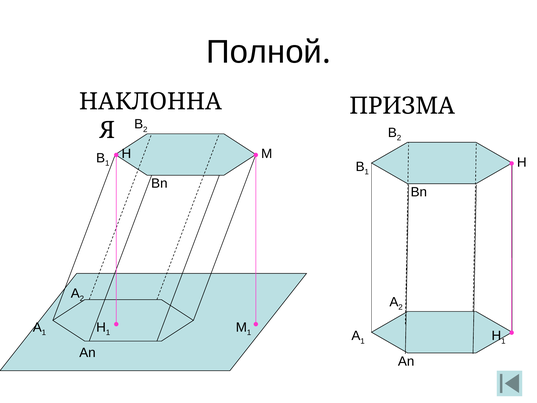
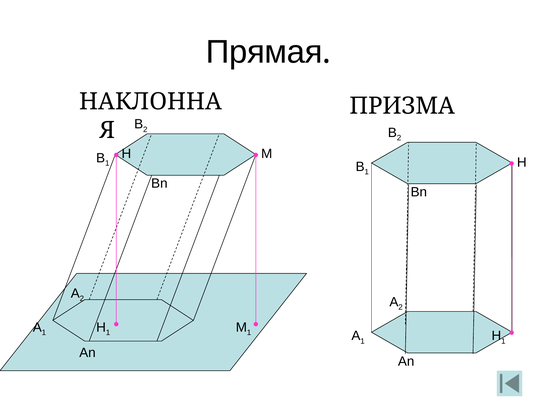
Полной: Полной -> Прямая
